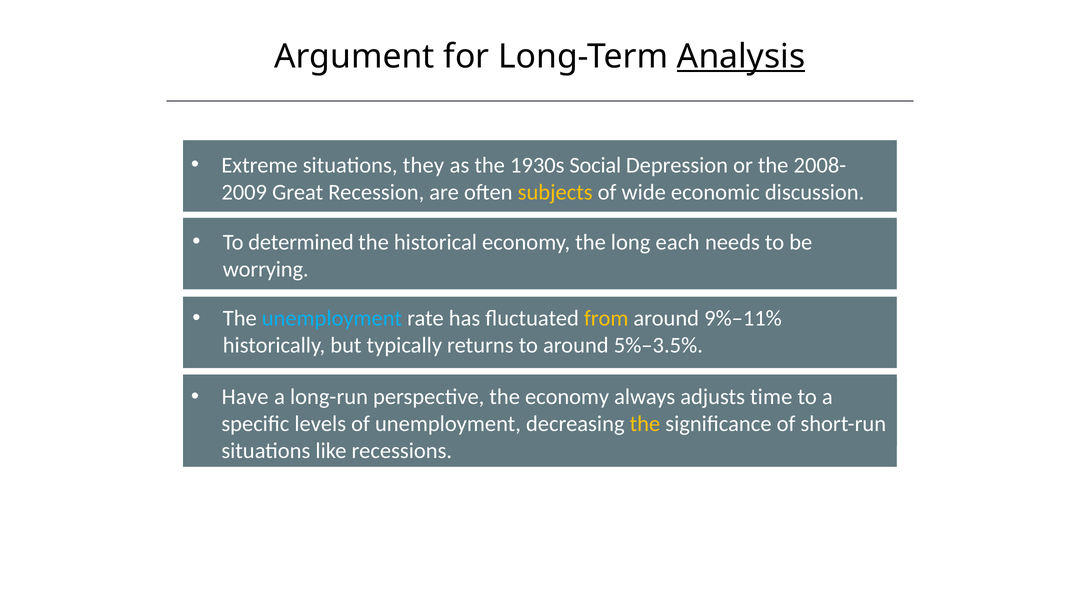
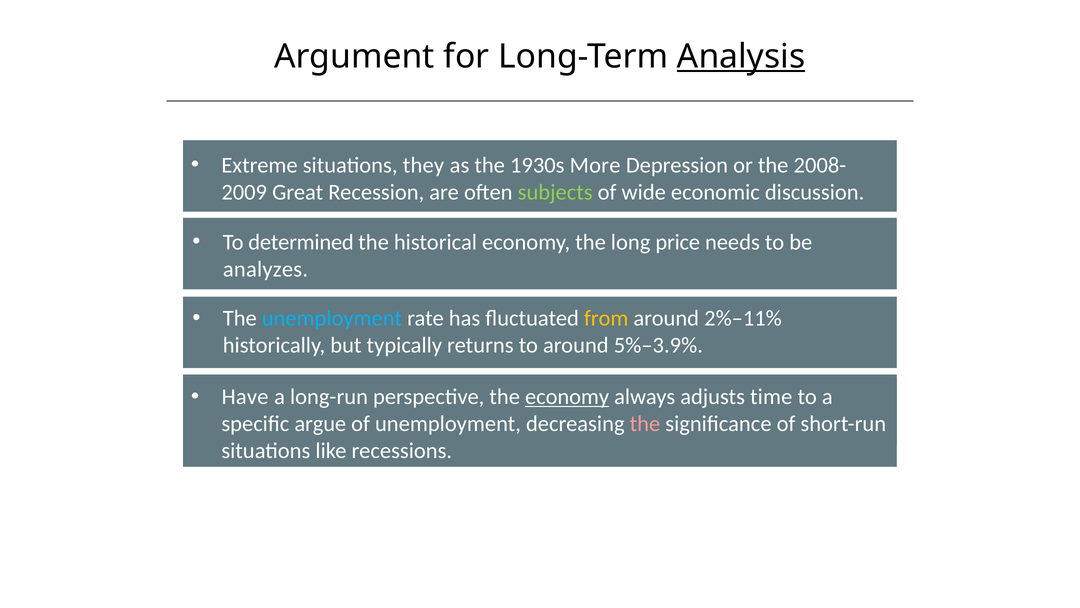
Social: Social -> More
subjects colour: yellow -> light green
each: each -> price
worrying: worrying -> analyzes
9%–11%: 9%–11% -> 2%–11%
5%–3.5%: 5%–3.5% -> 5%–3.9%
economy at (567, 397) underline: none -> present
levels: levels -> argue
the at (645, 424) colour: yellow -> pink
